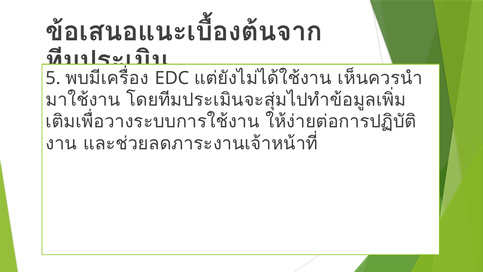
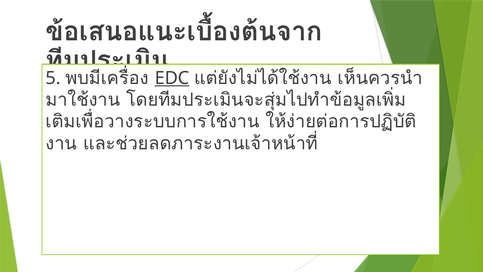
EDC underline: none -> present
